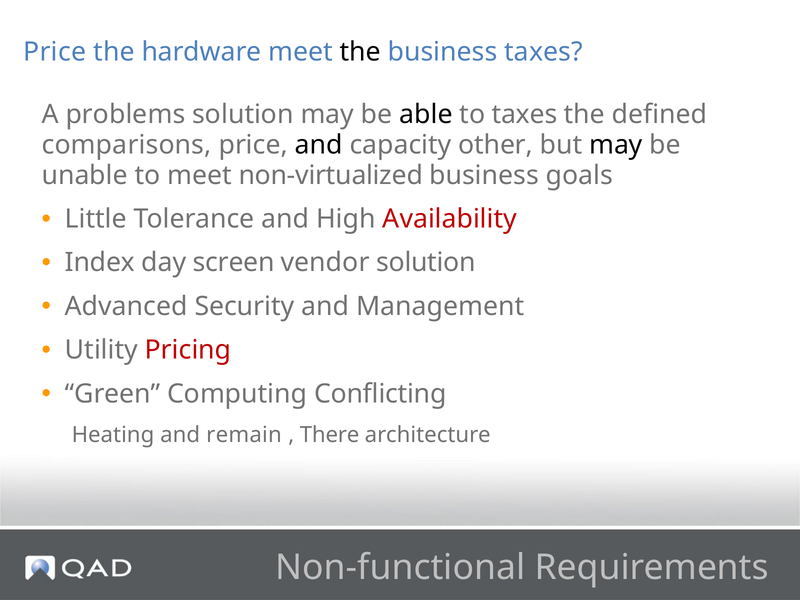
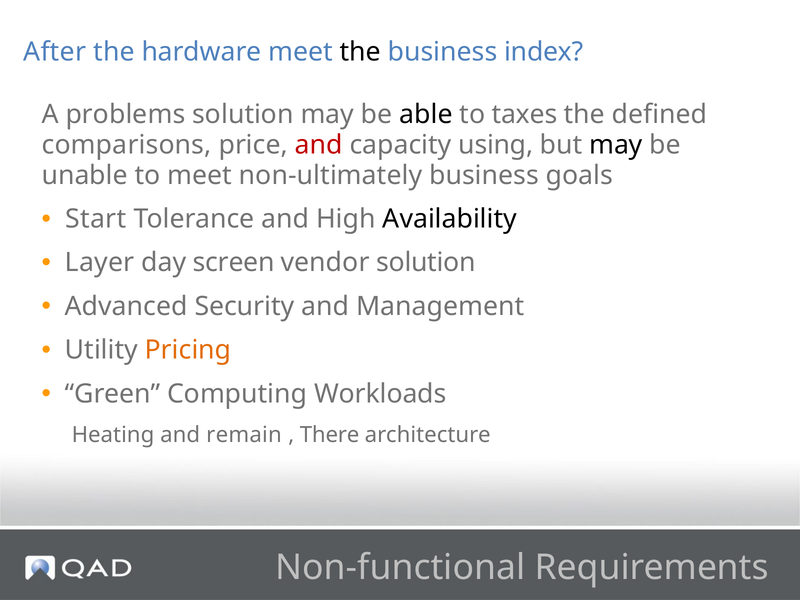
Price at (55, 52): Price -> After
business taxes: taxes -> index
and at (319, 145) colour: black -> red
other: other -> using
non-virtualized: non-virtualized -> non-ultimately
Little: Little -> Start
Availability colour: red -> black
Index: Index -> Layer
Pricing colour: red -> orange
Conflicting: Conflicting -> Workloads
